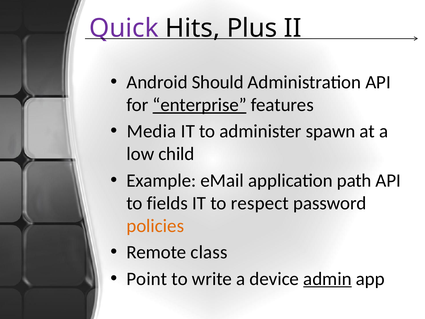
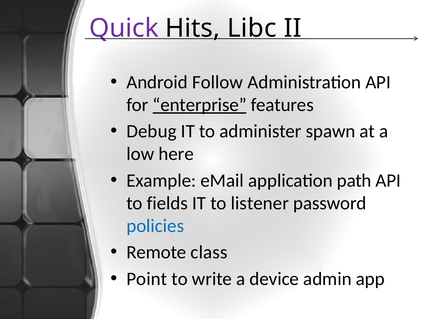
Plus: Plus -> Libc
Should: Should -> Follow
Media: Media -> Debug
child: child -> here
respect: respect -> listener
policies colour: orange -> blue
admin underline: present -> none
